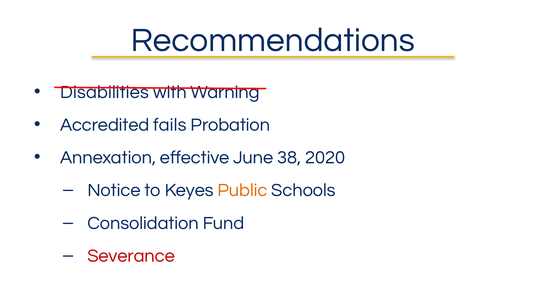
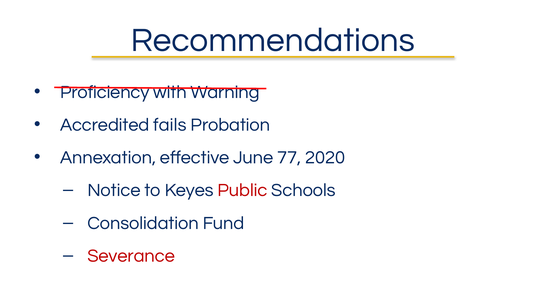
Disabilities: Disabilities -> Proficiency
38: 38 -> 77
Public colour: orange -> red
